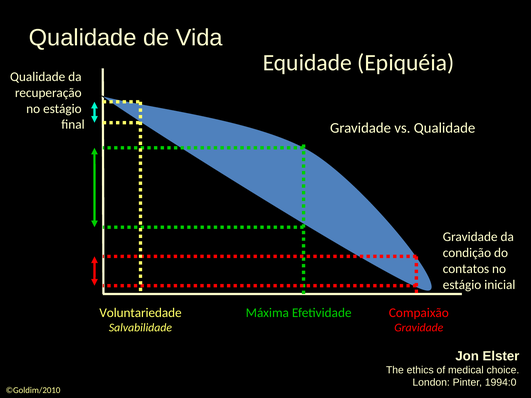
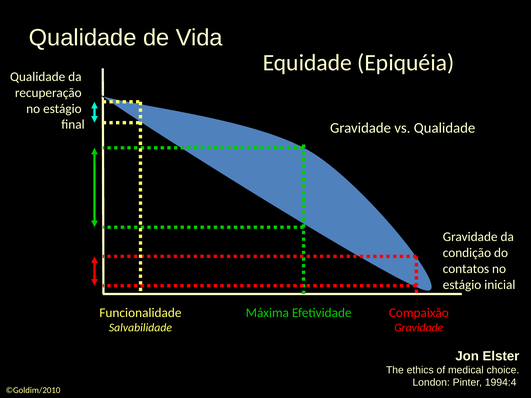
Voluntariedade: Voluntariedade -> Funcionalidade
1994:0: 1994:0 -> 1994:4
